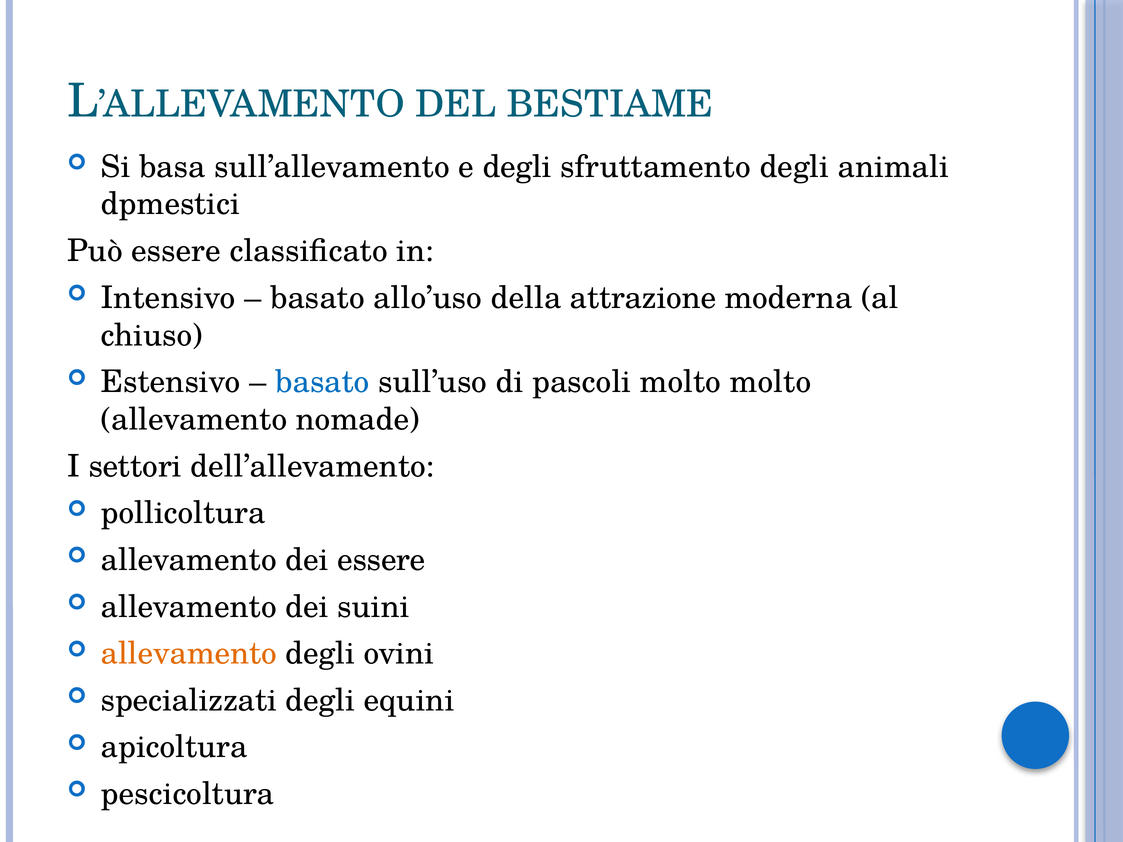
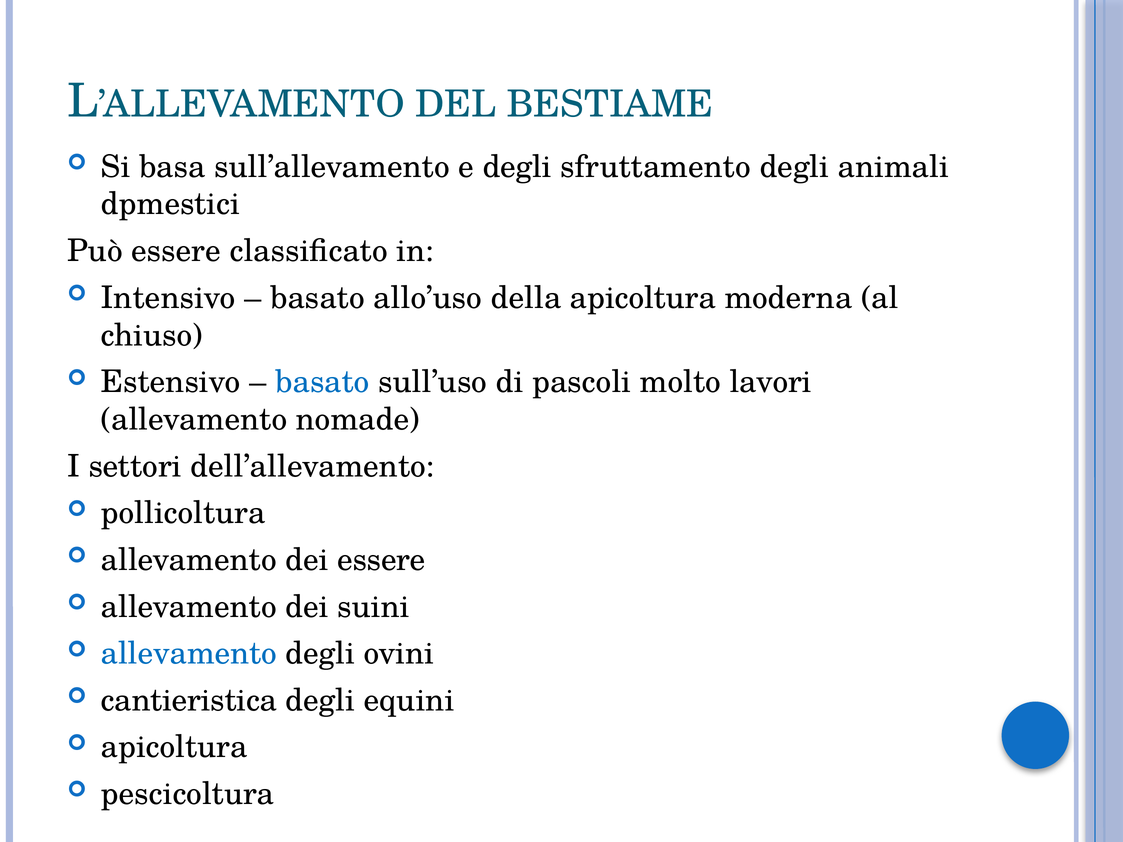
della attrazione: attrazione -> apicoltura
molto molto: molto -> lavori
allevamento at (189, 654) colour: orange -> blue
specializzati: specializzati -> cantieristica
